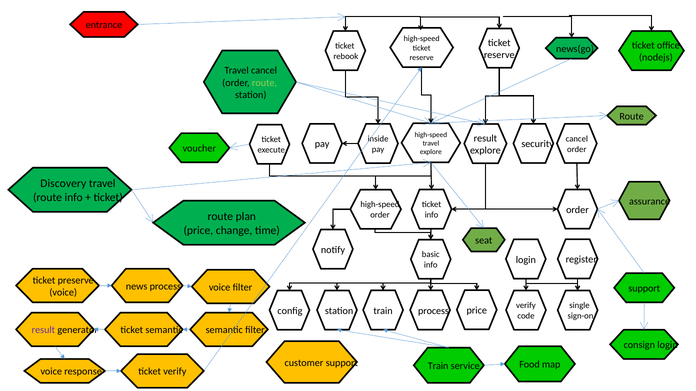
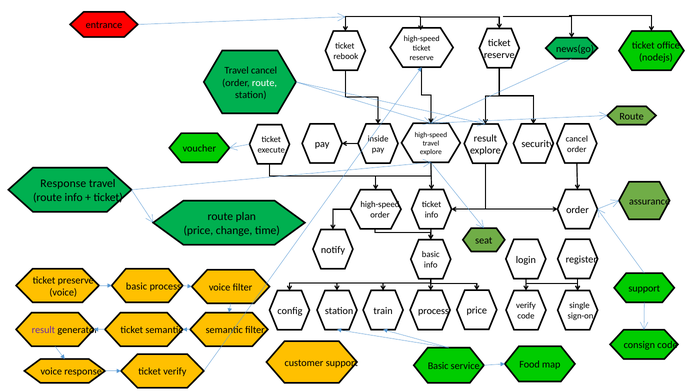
route at (264, 83) colour: light green -> white
Discovery at (63, 184): Discovery -> Response
news at (137, 287): news -> basic
consign login: login -> code
Train at (438, 366): Train -> Basic
